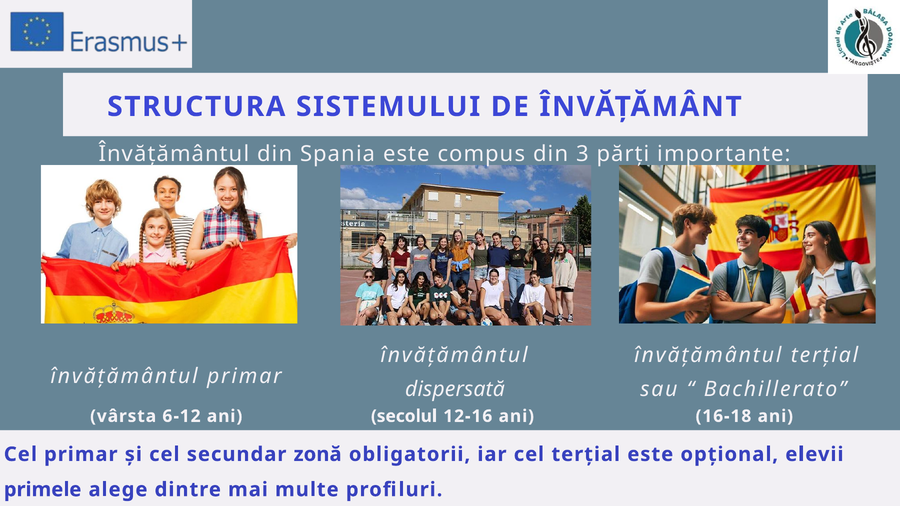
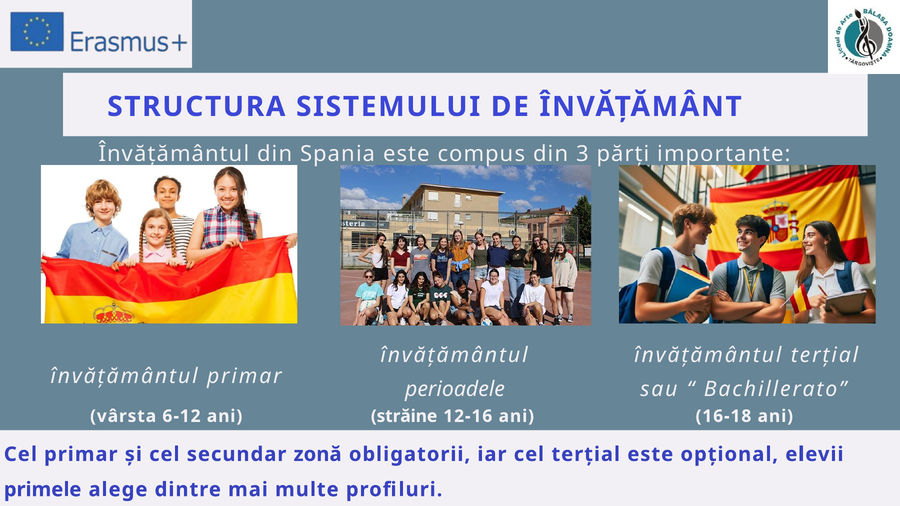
dispersată: dispersată -> perioadele
secolul: secolul -> străine
